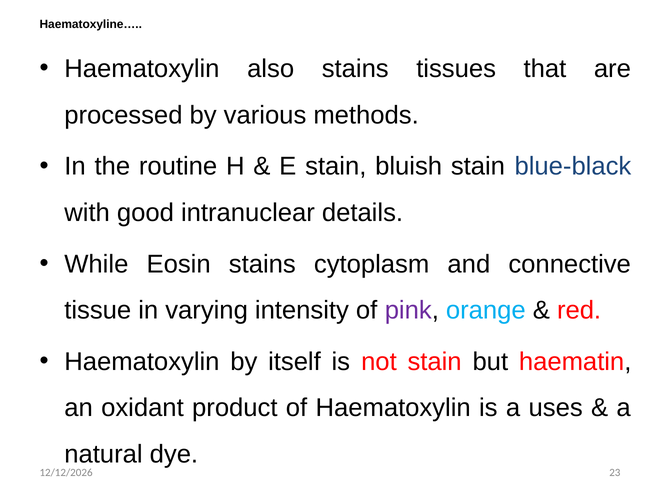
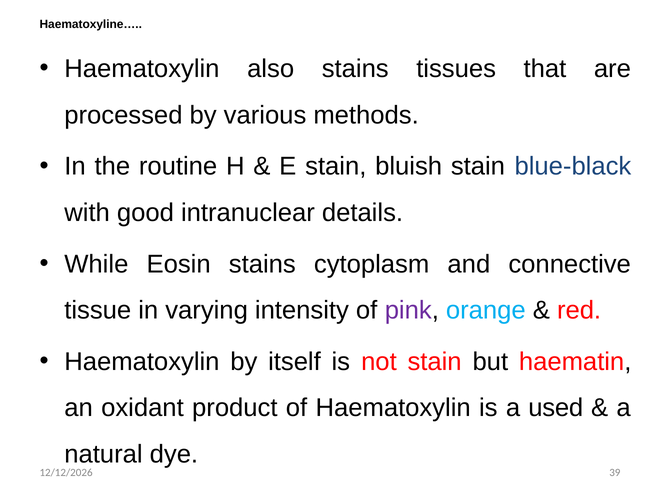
uses: uses -> used
23: 23 -> 39
